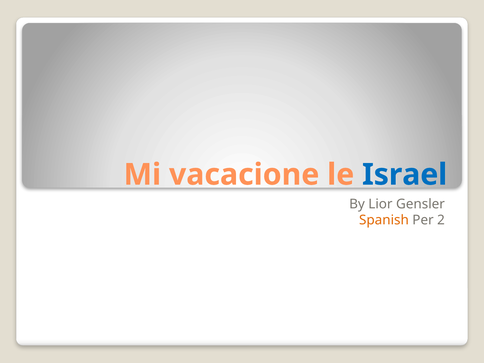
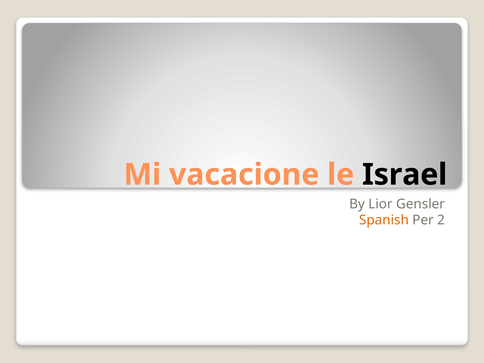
Israel colour: blue -> black
